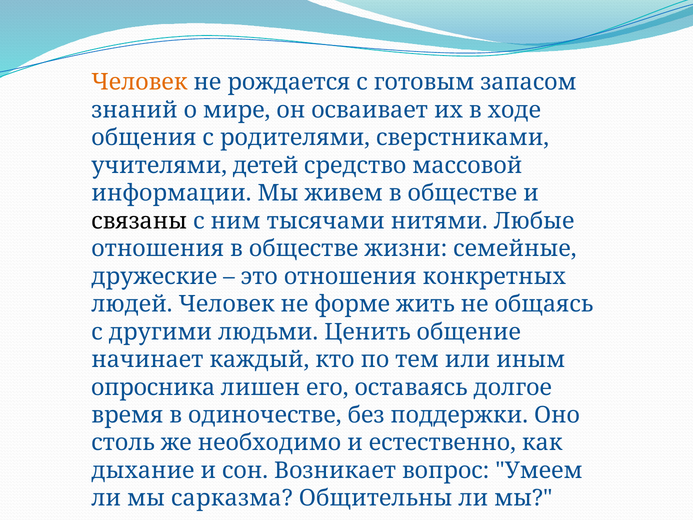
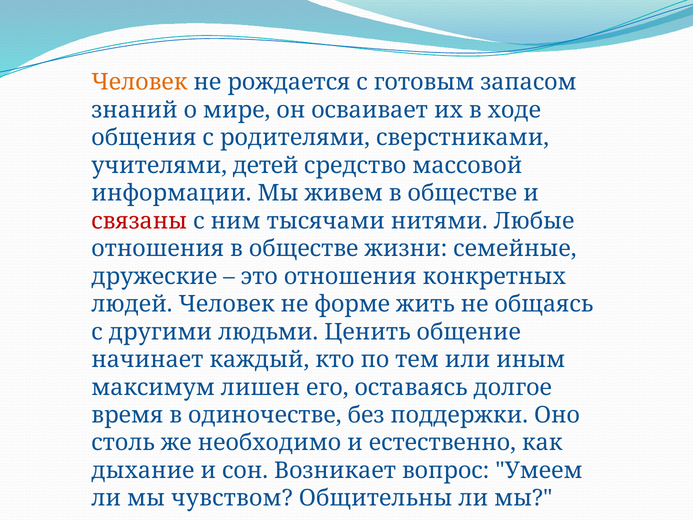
связаны colour: black -> red
опросника: опросника -> максимум
сарказма: сарказма -> чувством
